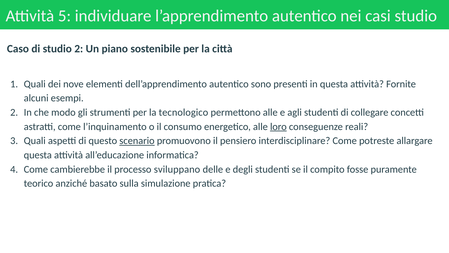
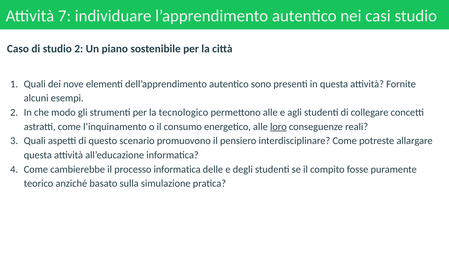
5: 5 -> 7
scenario underline: present -> none
processo sviluppano: sviluppano -> informatica
